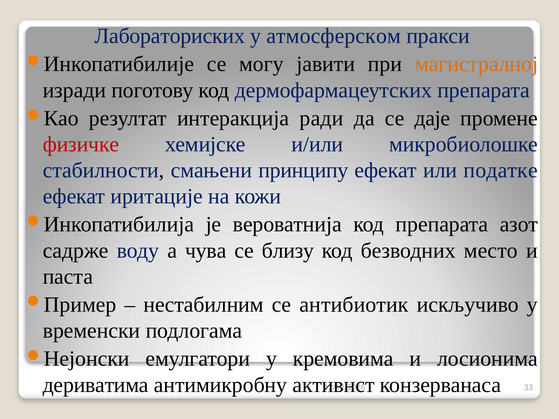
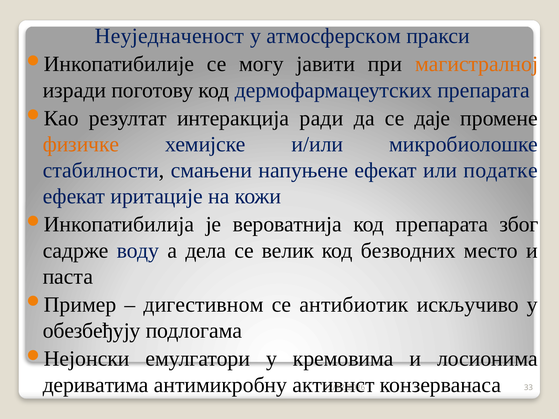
Лабораториских: Лабораториских -> Неуједначеност
физичке colour: red -> orange
принципу: принципу -> напуњене
азот: азот -> због
чува: чува -> дела
близу: близу -> велик
нестабилним: нестабилним -> дигестивном
временски: временски -> обезбеђују
